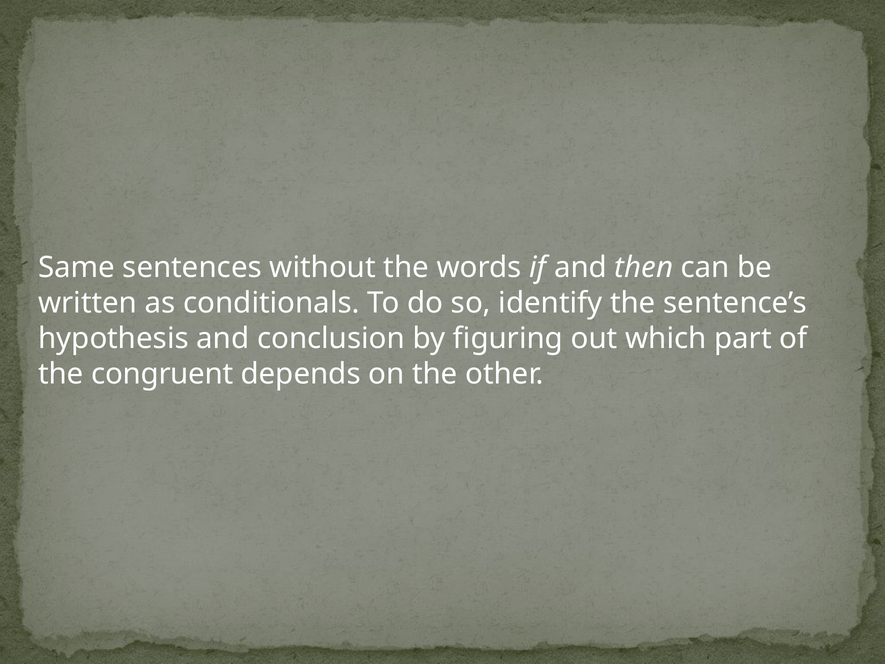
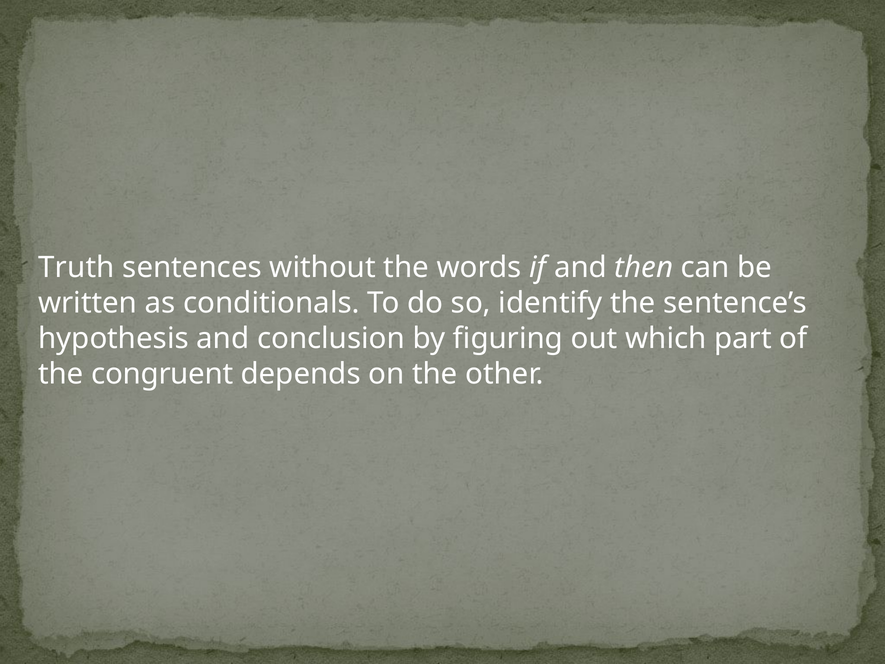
Same: Same -> Truth
